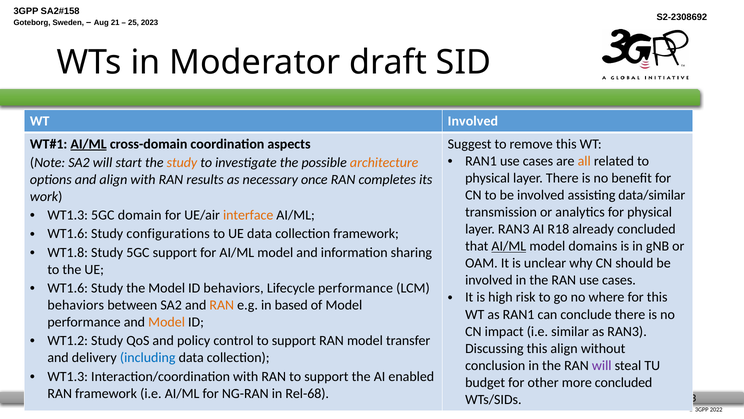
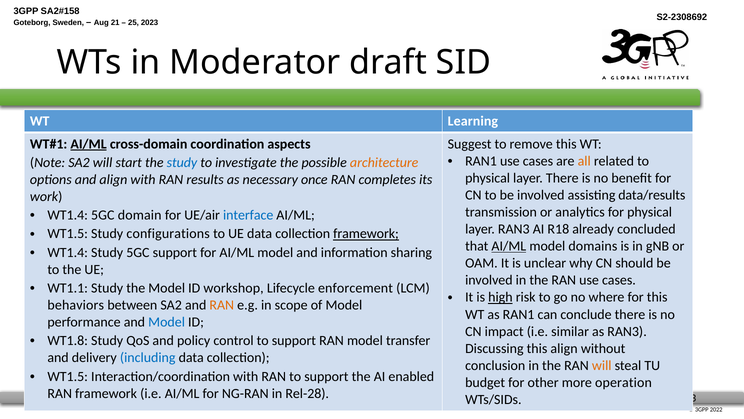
WT Involved: Involved -> Learning
study at (182, 162) colour: orange -> blue
data/similar: data/similar -> data/results
WT1.3 at (68, 215): WT1.3 -> WT1.4
interface colour: orange -> blue
WT1.6 at (68, 234): WT1.6 -> WT1.5
framework at (366, 234) underline: none -> present
WT1.8 at (68, 252): WT1.8 -> WT1.4
WT1.6 at (68, 288): WT1.6 -> WT1.1
ID behaviors: behaviors -> workshop
Lifecycle performance: performance -> enforcement
high underline: none -> present
based: based -> scope
Model at (167, 322) colour: orange -> blue
WT1.2: WT1.2 -> WT1.8
will at (602, 365) colour: purple -> orange
WT1.3 at (68, 376): WT1.3 -> WT1.5
more concluded: concluded -> operation
Rel-68: Rel-68 -> Rel-28
